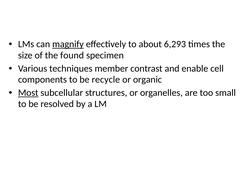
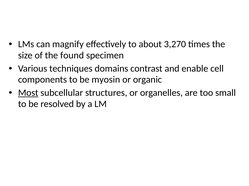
magnify underline: present -> none
6,293: 6,293 -> 3,270
member: member -> domains
recycle: recycle -> myosin
